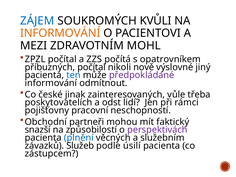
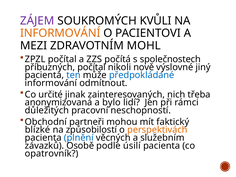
ZÁJEM colour: blue -> purple
opatrovníkem: opatrovníkem -> společnostech
předpokládané colour: purple -> blue
české: české -> určité
vůle: vůle -> nich
poskytovatelích: poskytovatelích -> anonymizovaná
odst: odst -> bylo
pojišťovny: pojišťovny -> důležitých
snazší: snazší -> blízké
perspektivách colour: purple -> orange
Služeb: Služeb -> Osobě
zástupcem: zástupcem -> opatrovník
